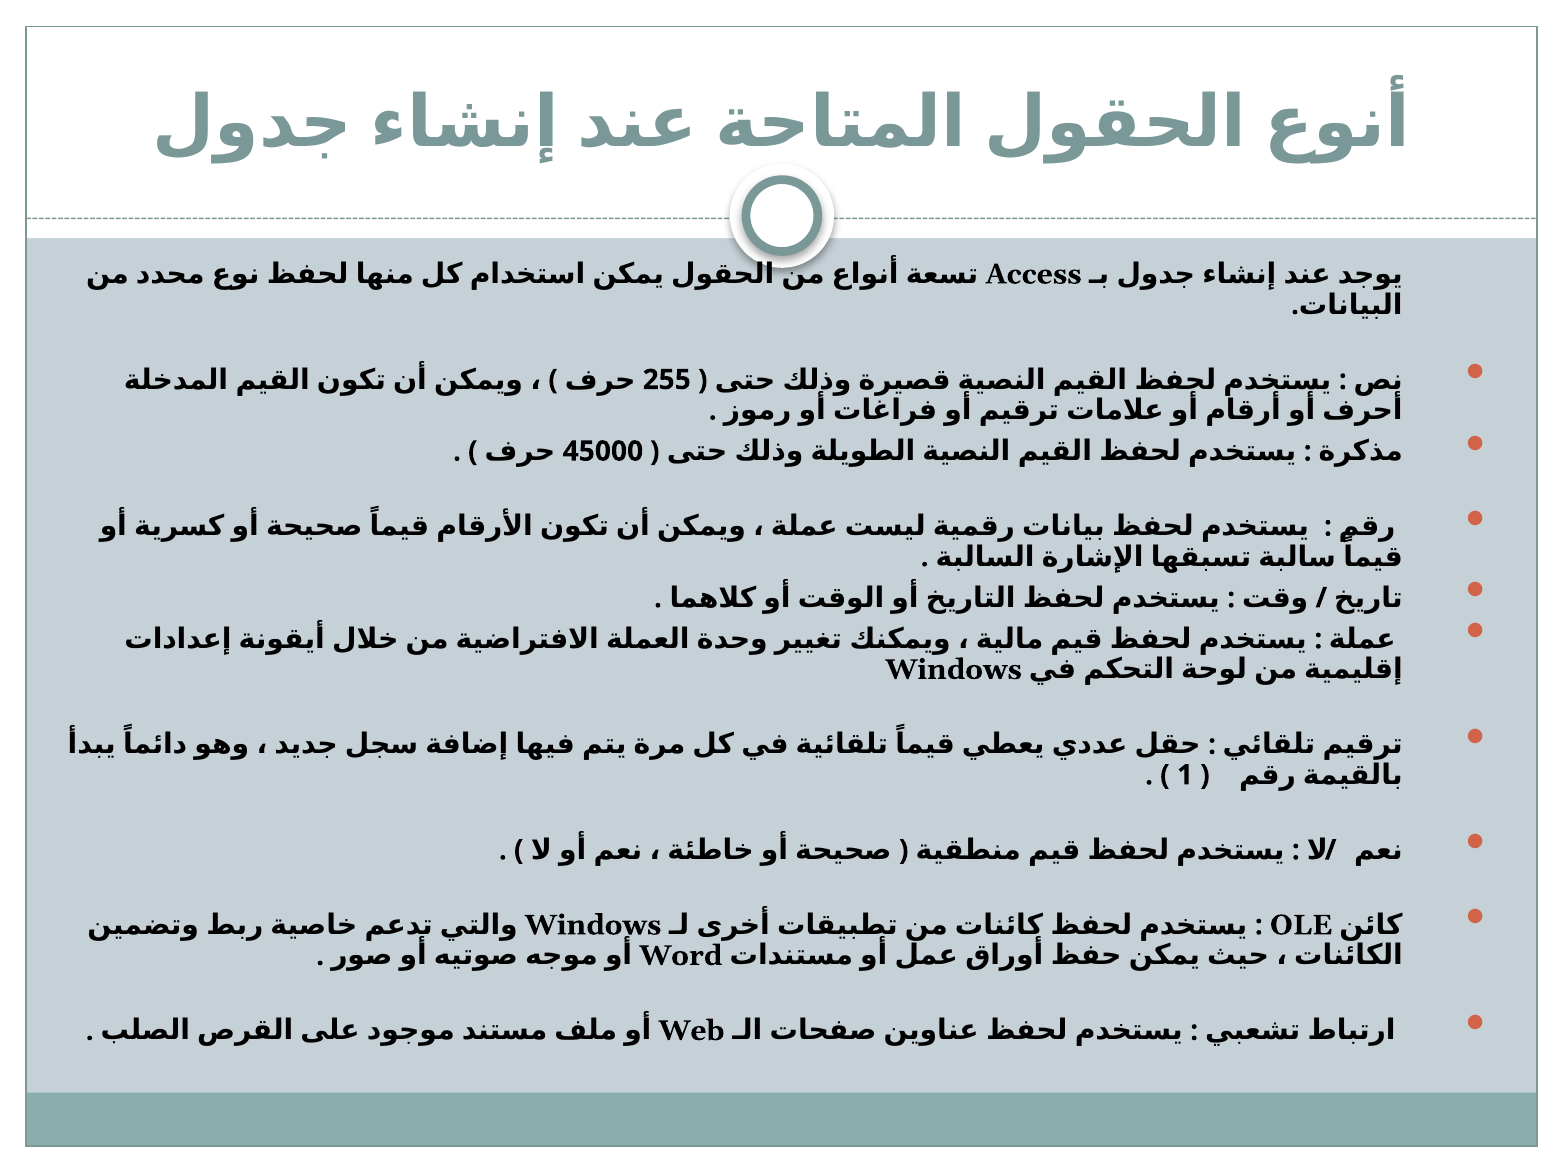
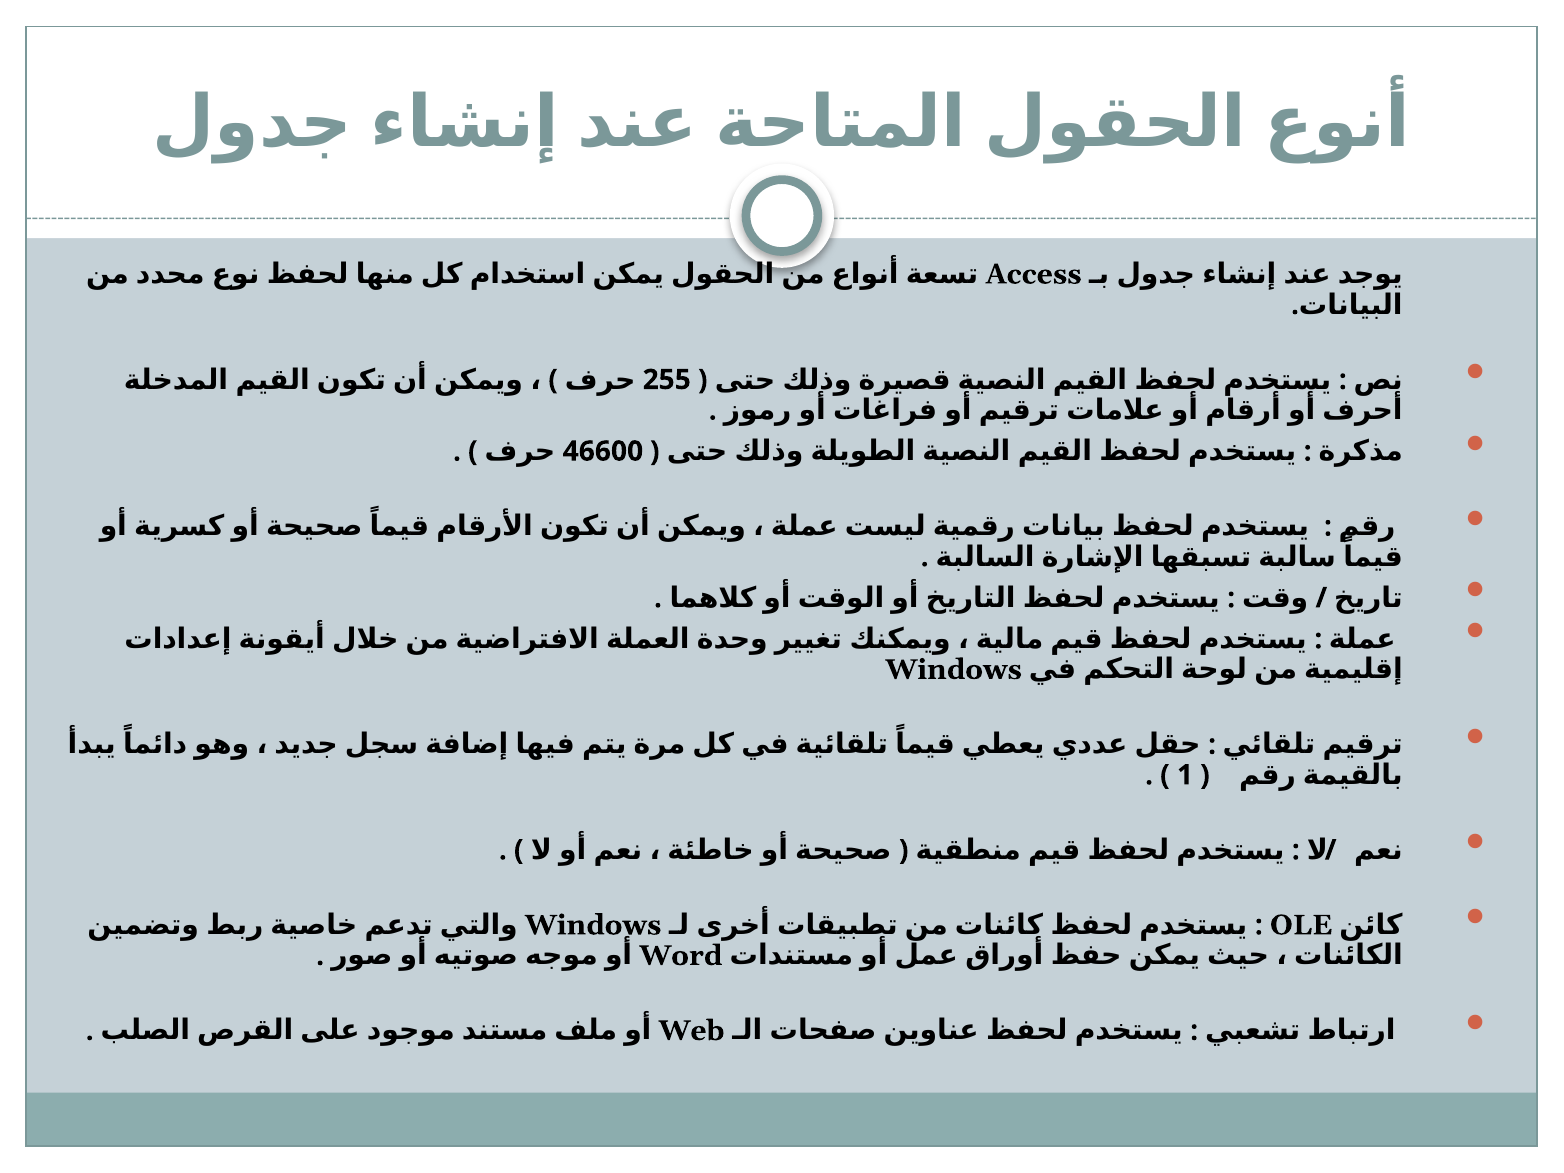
45000: 45000 -> 46600
